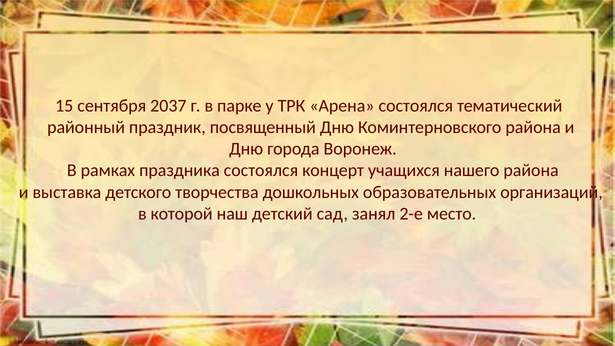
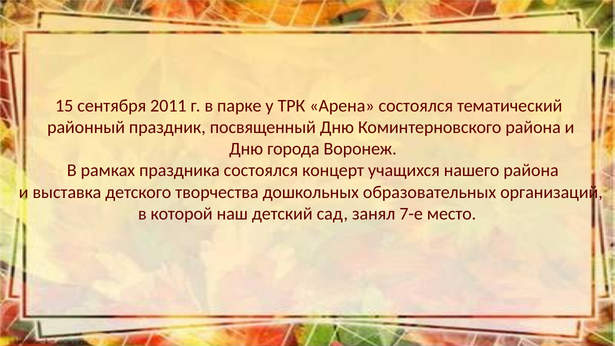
2037: 2037 -> 2011
2-е: 2-е -> 7-е
